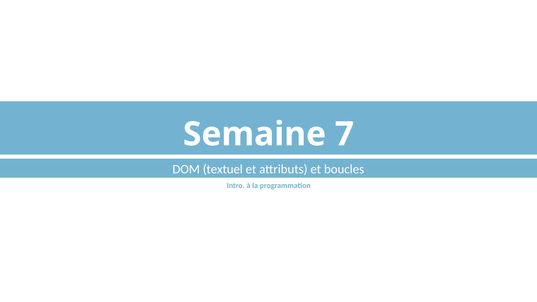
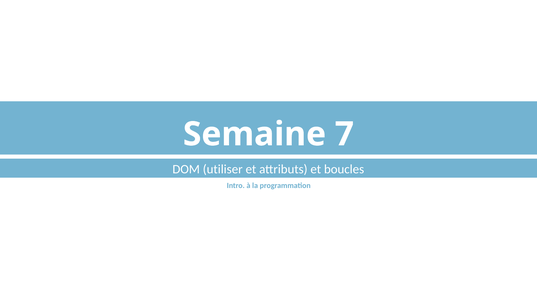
textuel: textuel -> utiliser
